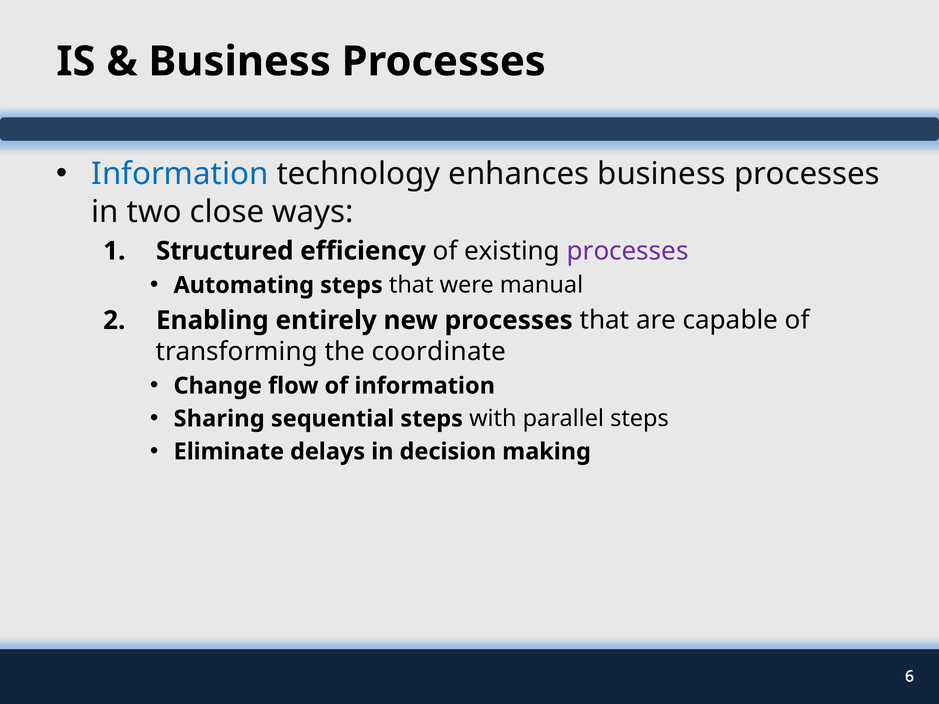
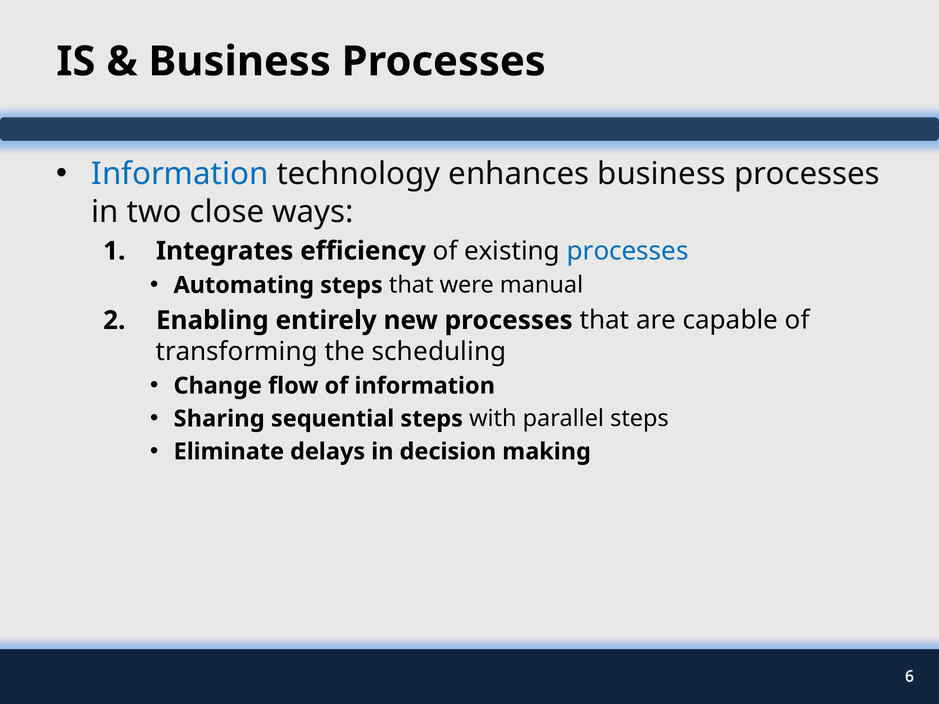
Structured: Structured -> Integrates
processes at (628, 251) colour: purple -> blue
coordinate: coordinate -> scheduling
